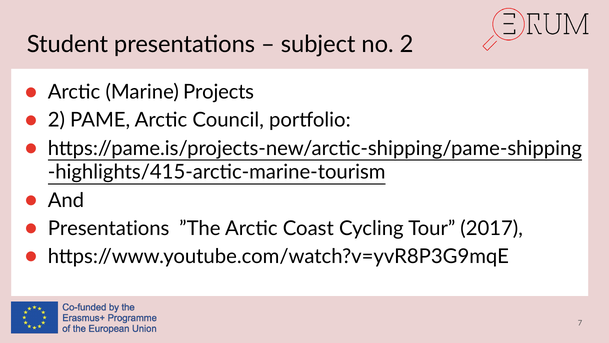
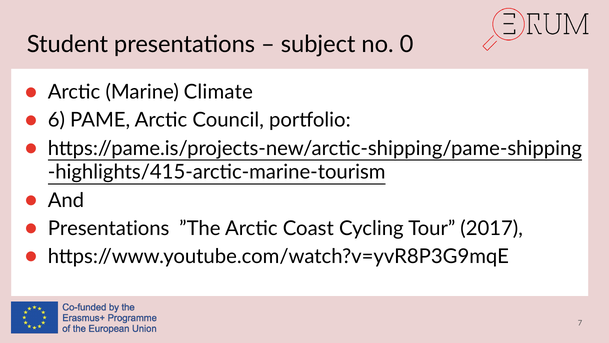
no 2: 2 -> 0
Projects: Projects -> Climate
2 at (56, 120): 2 -> 6
